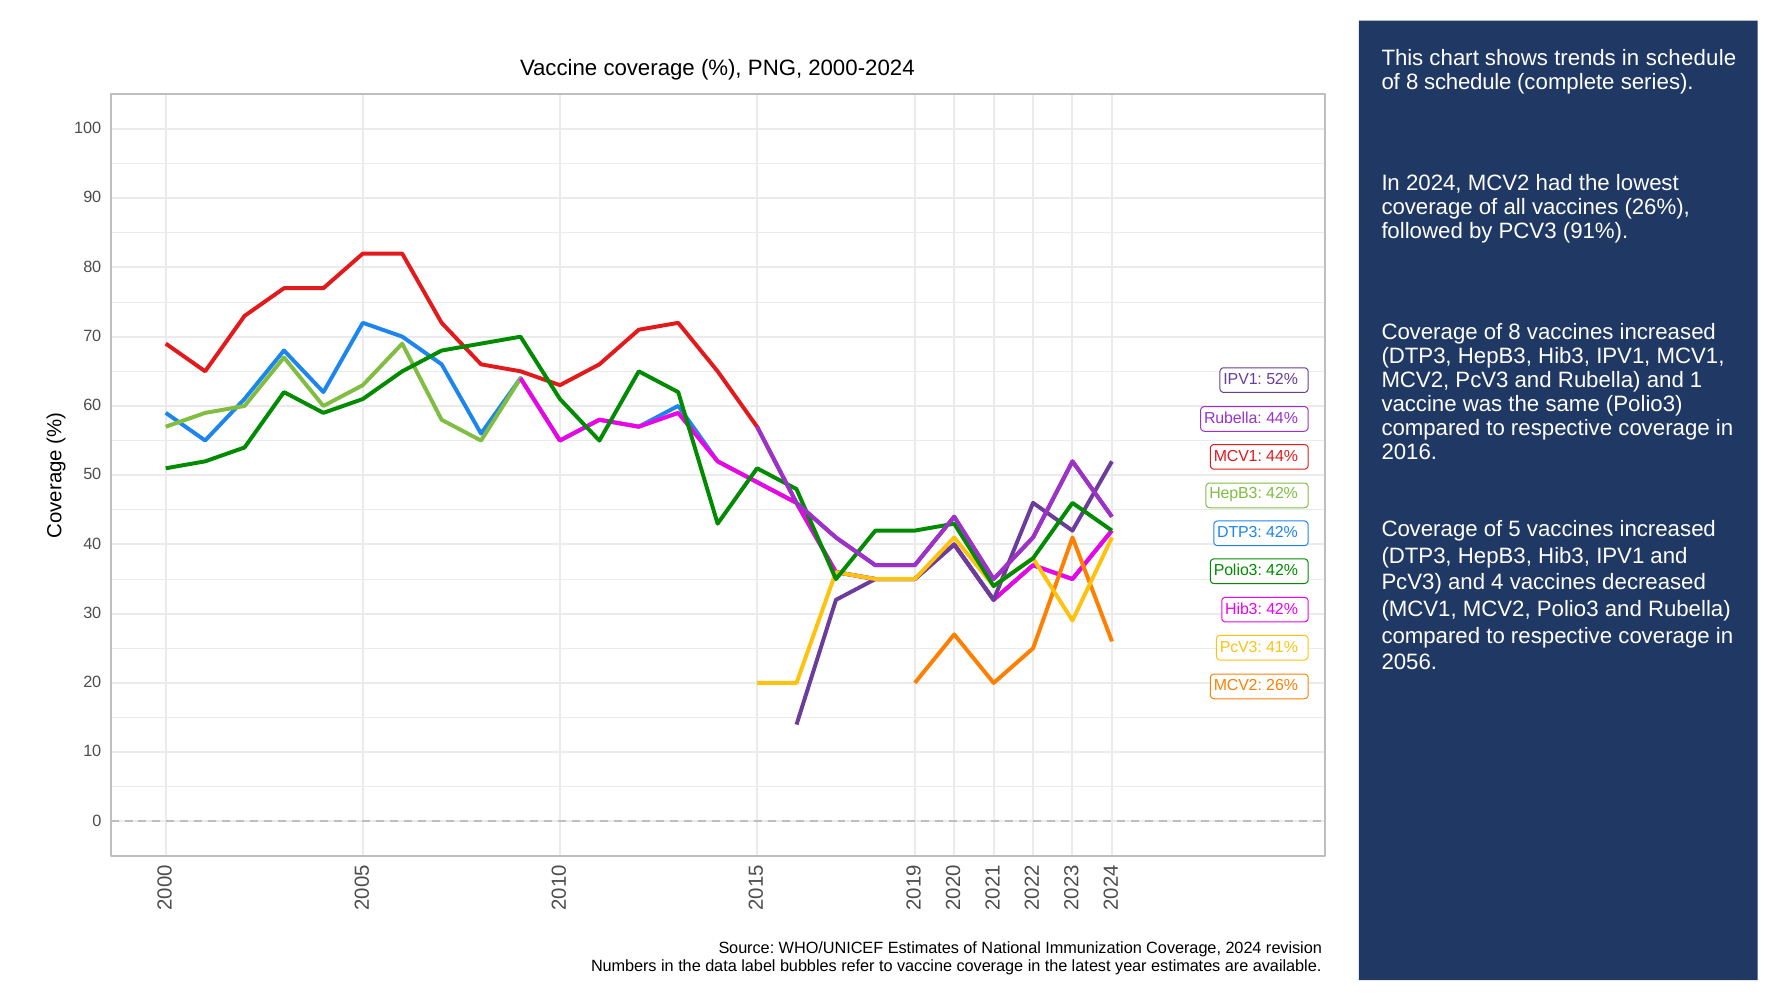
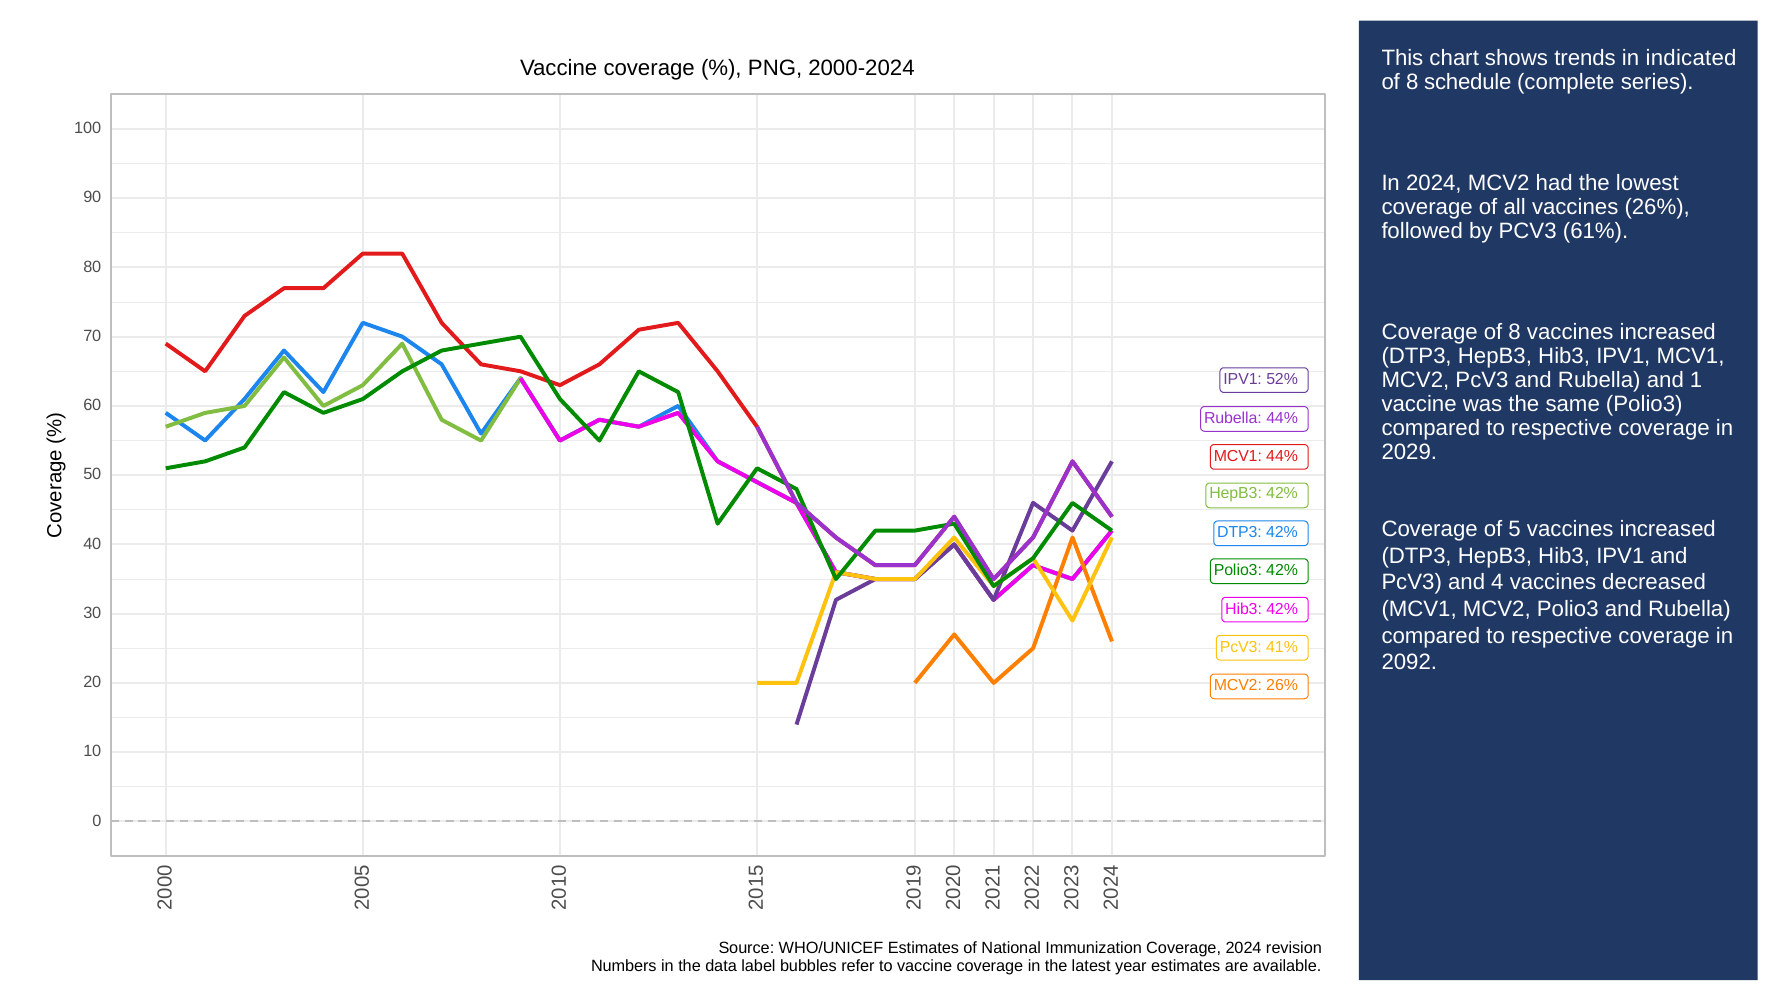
in schedule: schedule -> indicated
91%: 91% -> 61%
2016: 2016 -> 2029
2056: 2056 -> 2092
